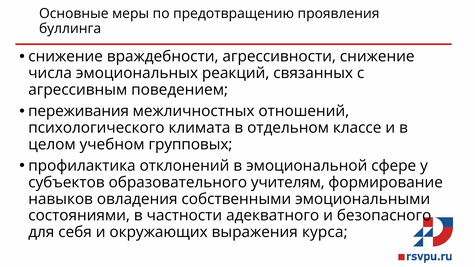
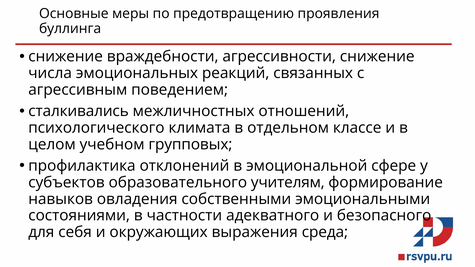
переживания: переживания -> сталкивались
курса: курса -> среда
